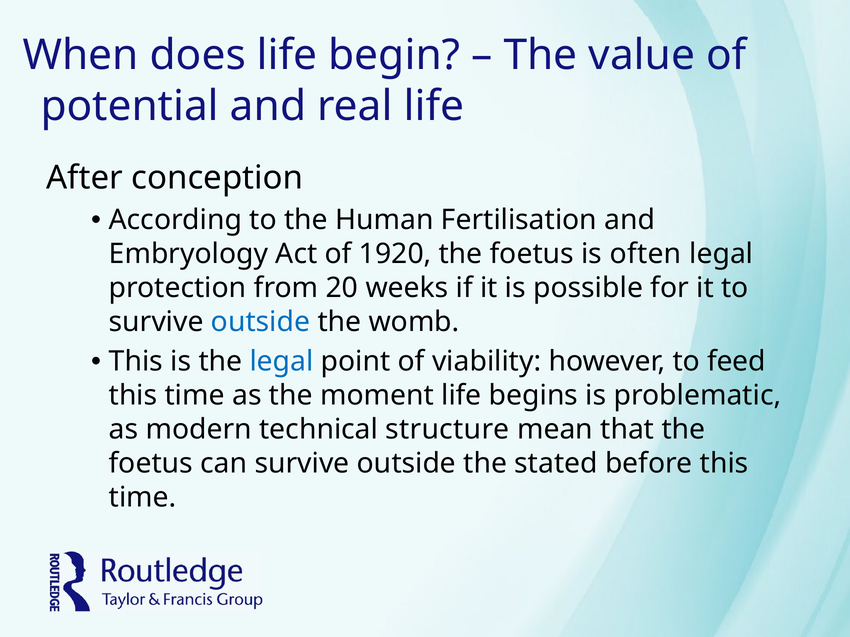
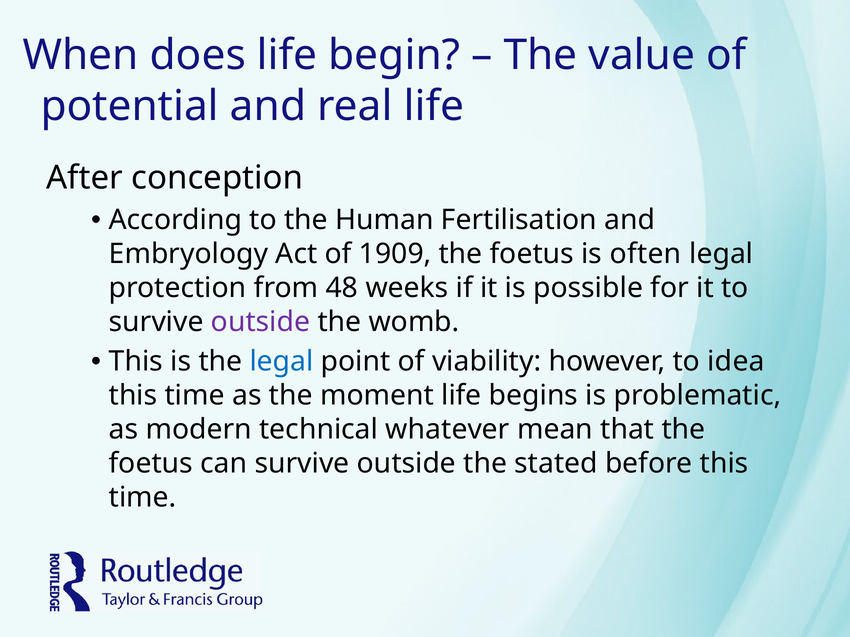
1920: 1920 -> 1909
20: 20 -> 48
outside at (261, 322) colour: blue -> purple
feed: feed -> idea
structure: structure -> whatever
